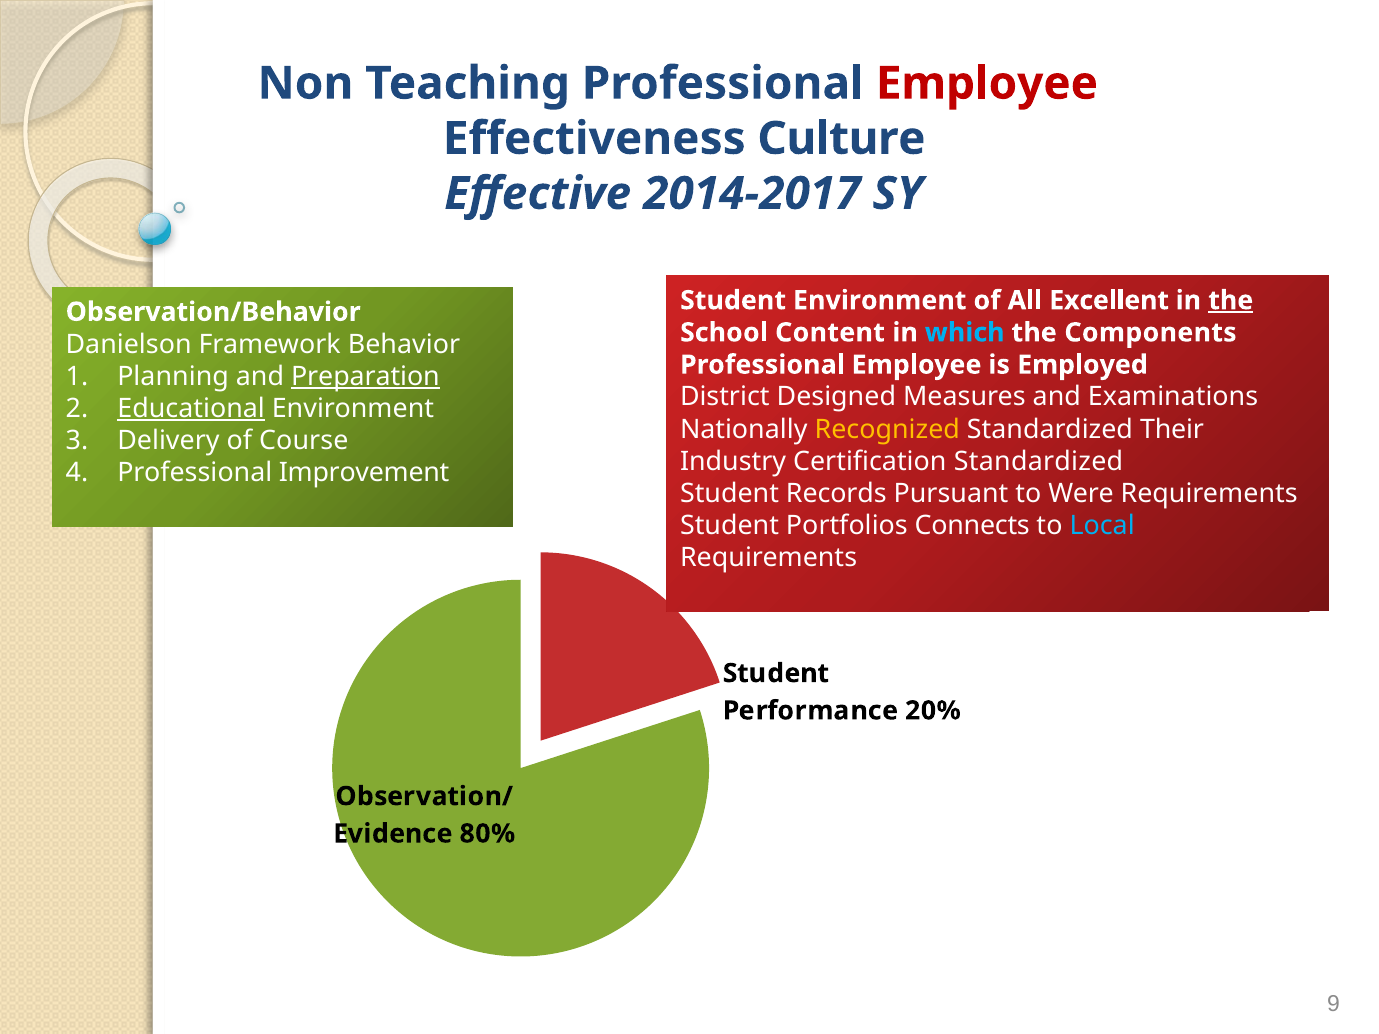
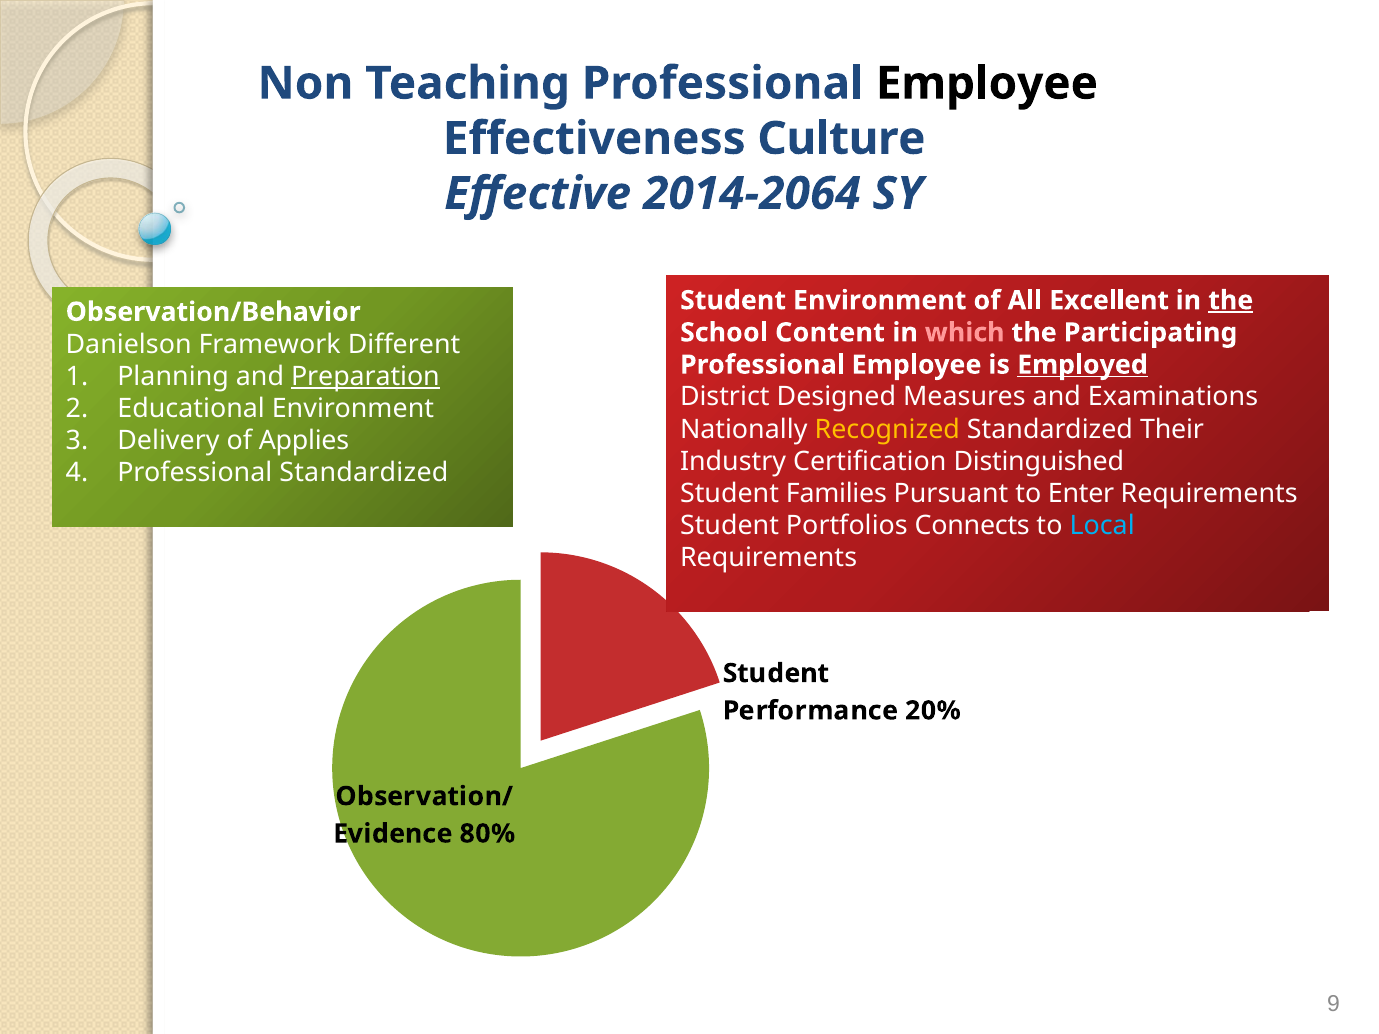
Employee at (987, 84) colour: red -> black
2014-2017: 2014-2017 -> 2014-2064
which colour: light blue -> pink
Components: Components -> Participating
Behavior: Behavior -> Different
Employed underline: none -> present
Educational underline: present -> none
Course: Course -> Applies
Certification Standardized: Standardized -> Distinguished
Professional Improvement: Improvement -> Standardized
Records: Records -> Families
Were: Were -> Enter
